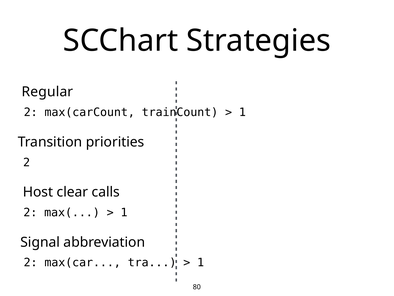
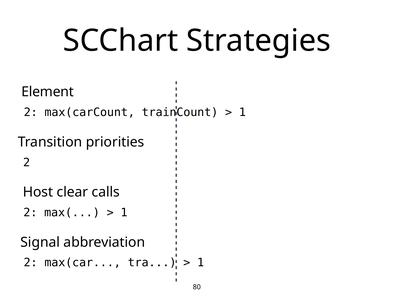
Regular: Regular -> Element
